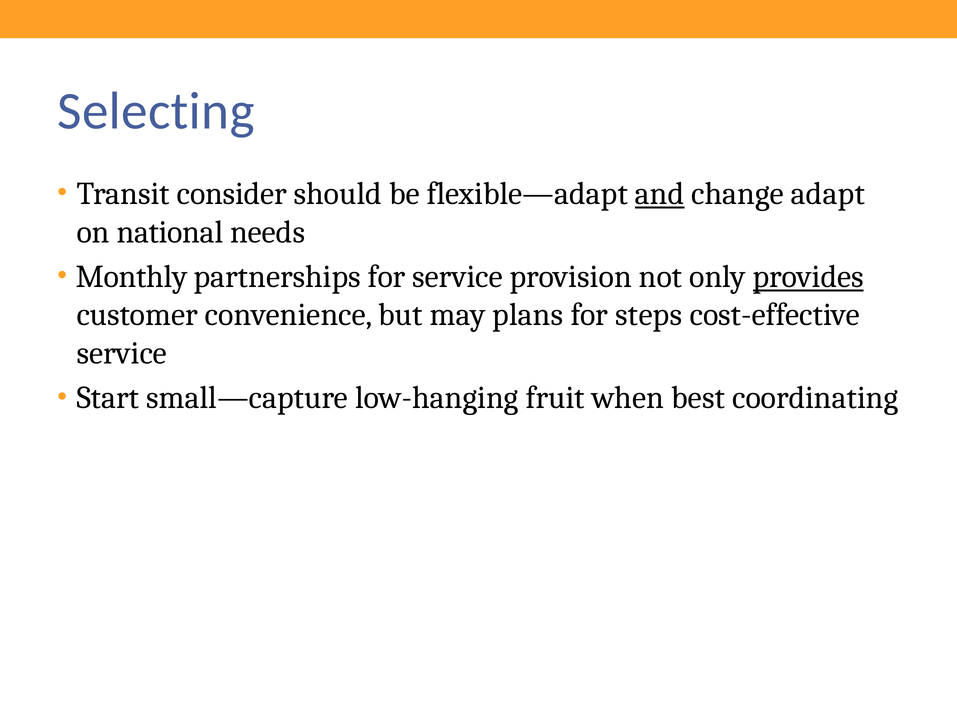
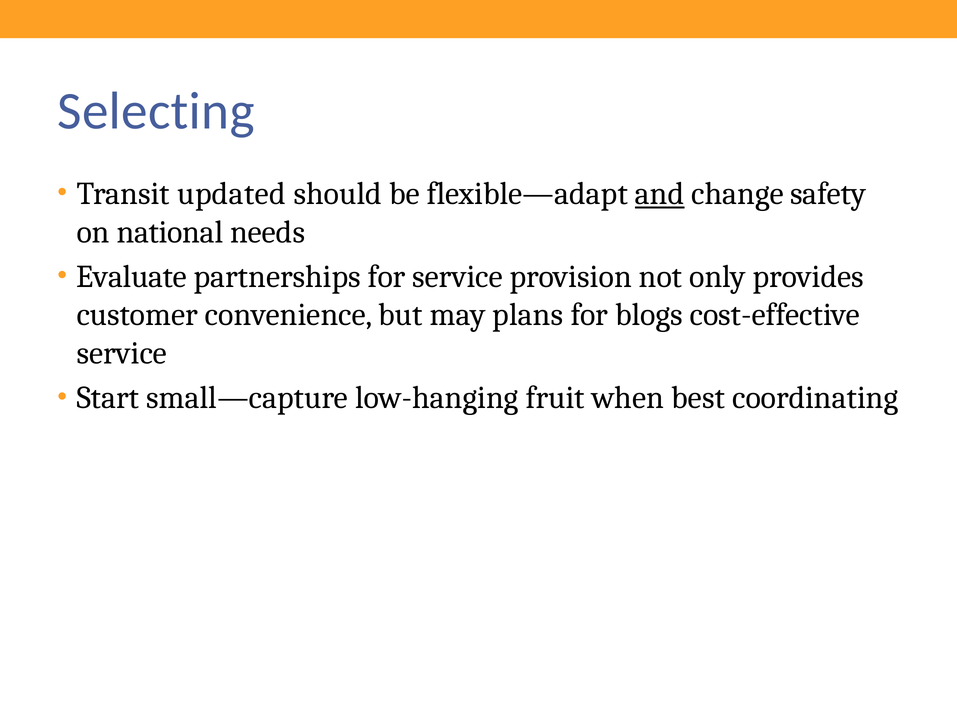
consider: consider -> updated
adapt: adapt -> safety
Monthly: Monthly -> Evaluate
provides underline: present -> none
steps: steps -> blogs
